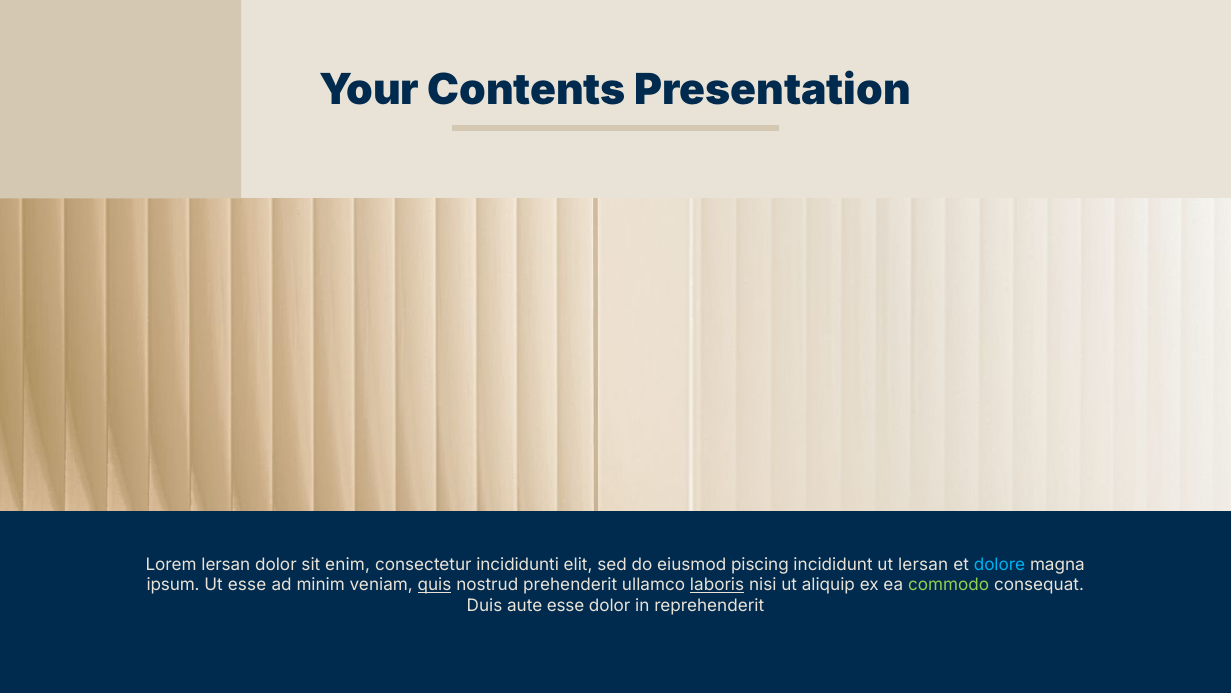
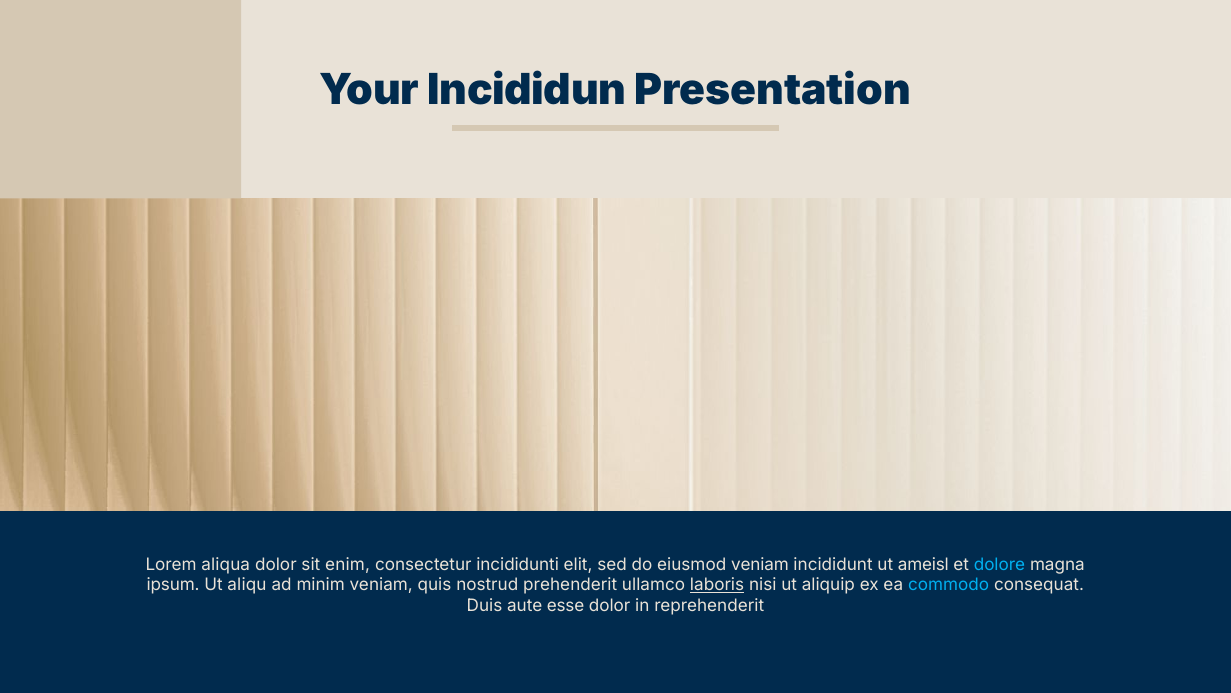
Contents: Contents -> Incididun
Lorem lersan: lersan -> aliqua
eiusmod piscing: piscing -> veniam
ut lersan: lersan -> ameisl
Ut esse: esse -> aliqu
quis underline: present -> none
commodo colour: light green -> light blue
